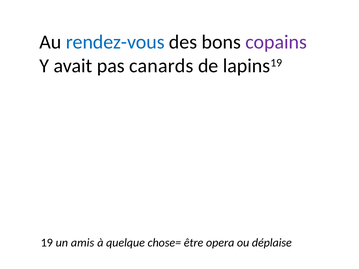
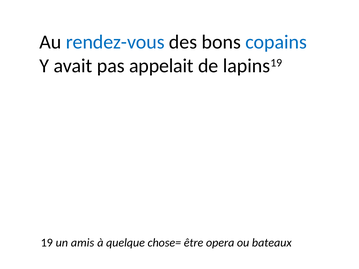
copains colour: purple -> blue
canards: canards -> appelait
déplaise: déplaise -> bateaux
